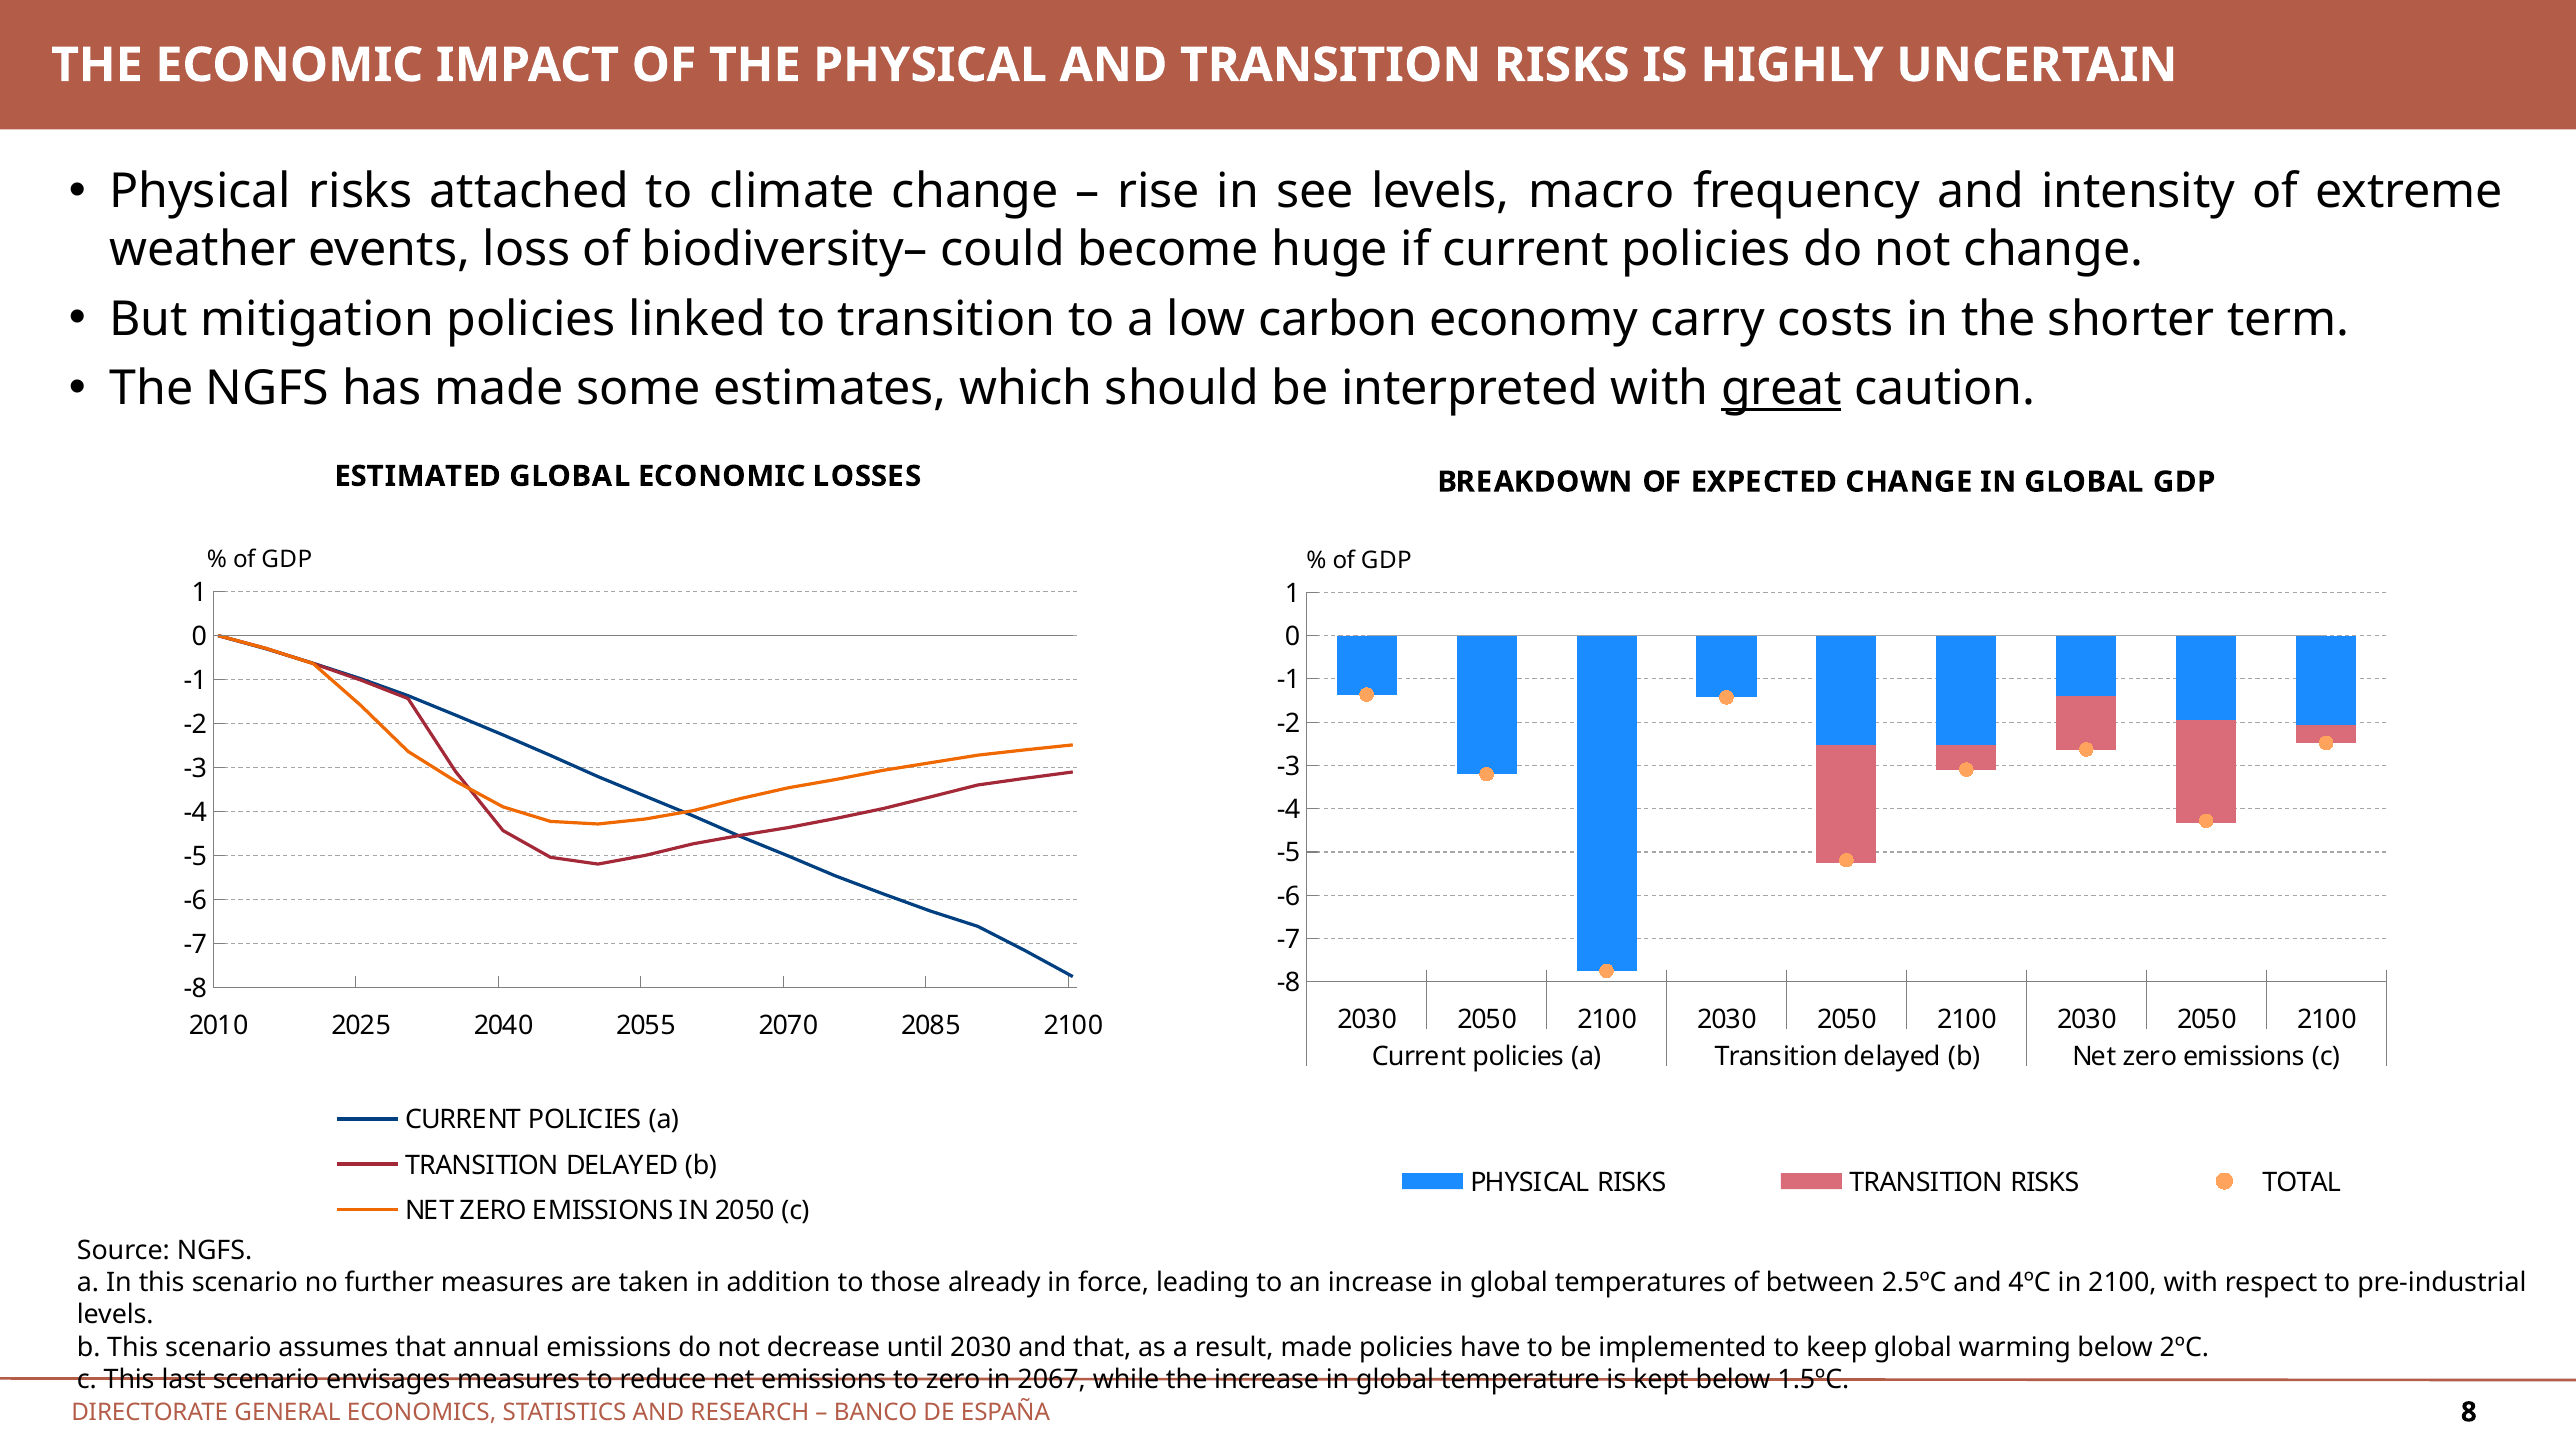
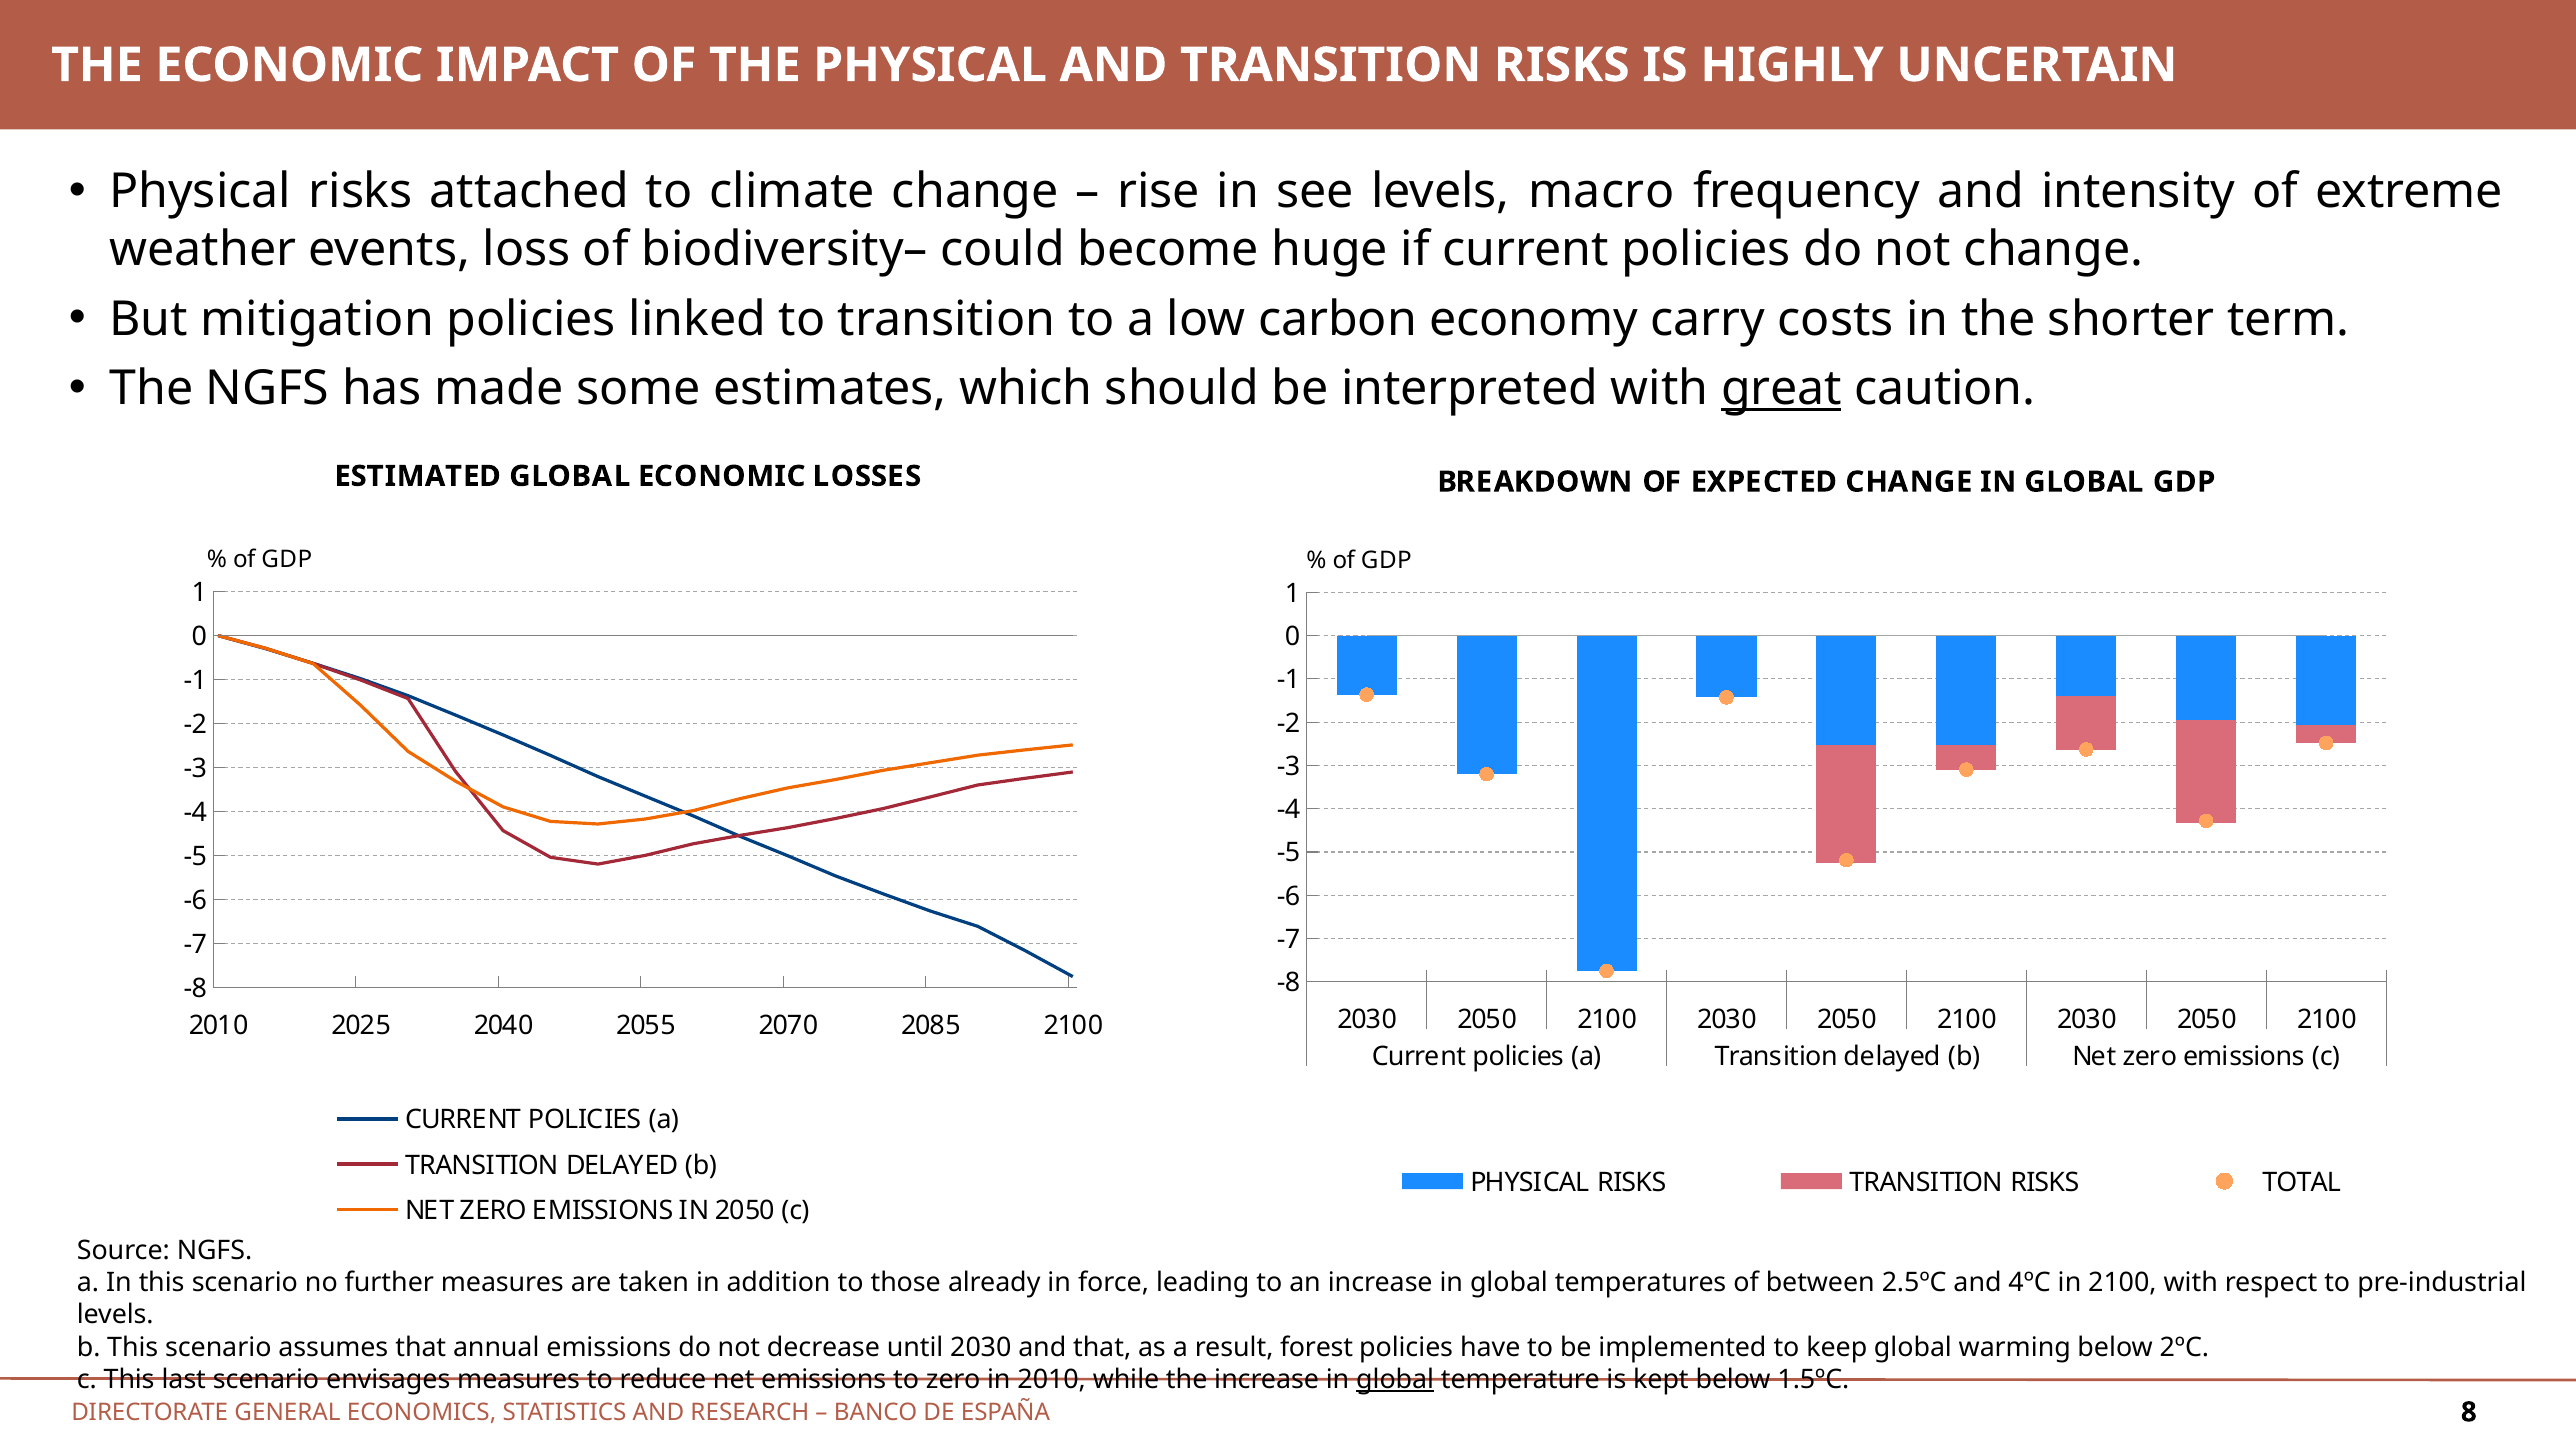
result made: made -> forest
in 2067: 2067 -> 2010
global at (1395, 1380) underline: none -> present
